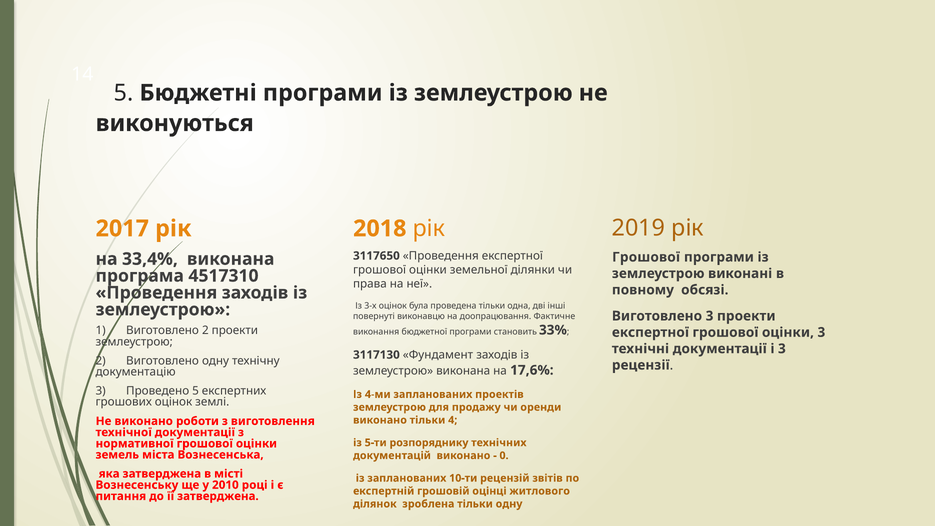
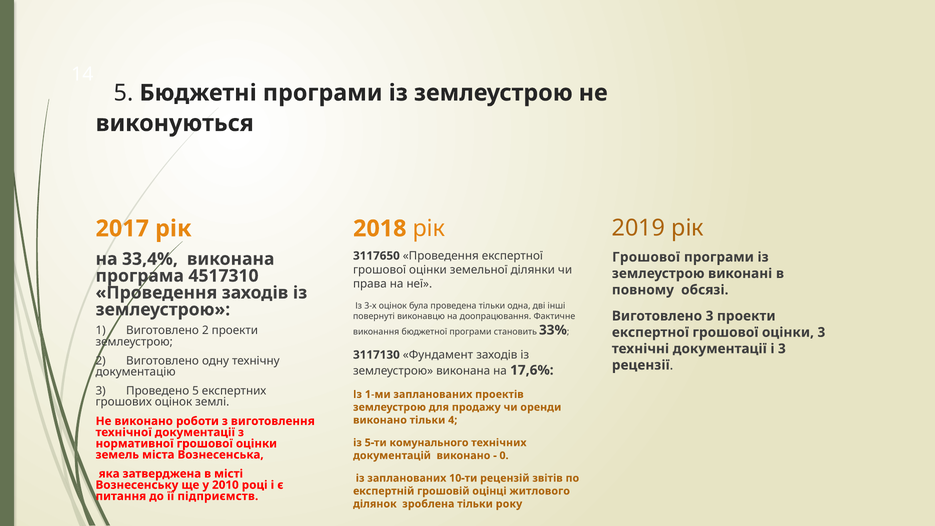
4-ми: 4-ми -> 1-ми
розпоряднику: розпоряднику -> комунального
її затверджена: затверджена -> підприємств
тільки одну: одну -> року
